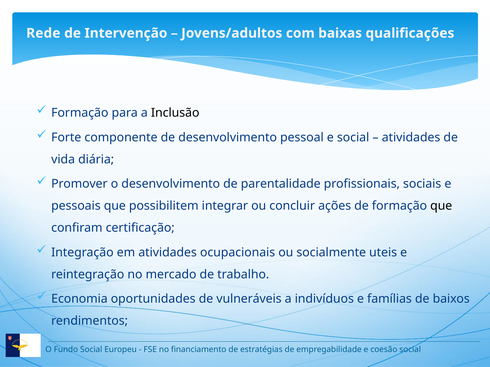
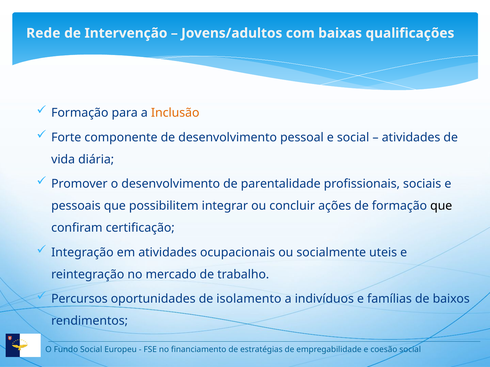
Inclusão colour: black -> orange
Economia: Economia -> Percursos
vulneráveis: vulneráveis -> isolamento
